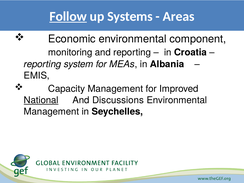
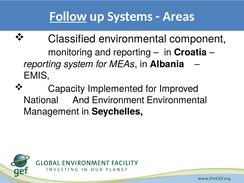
Economic: Economic -> Classified
Capacity Management: Management -> Implemented
National underline: present -> none
Discussions: Discussions -> Environment
